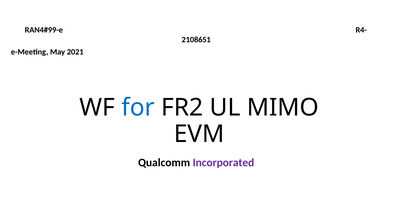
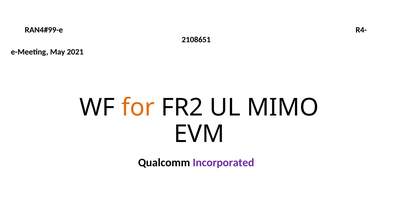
for colour: blue -> orange
